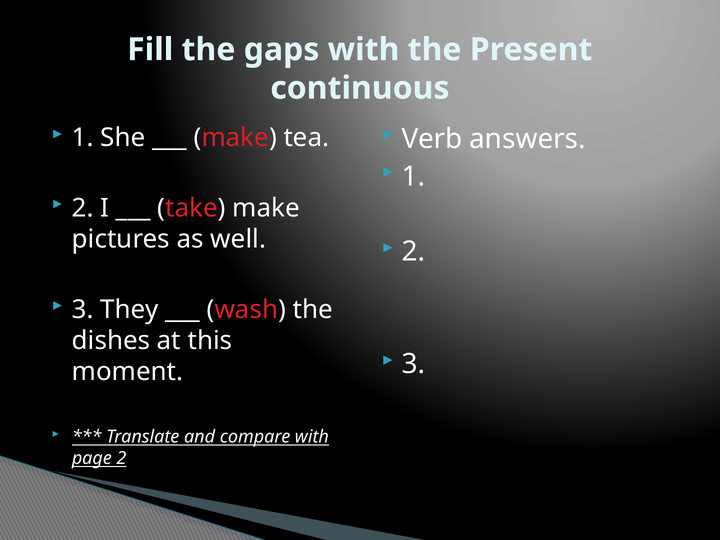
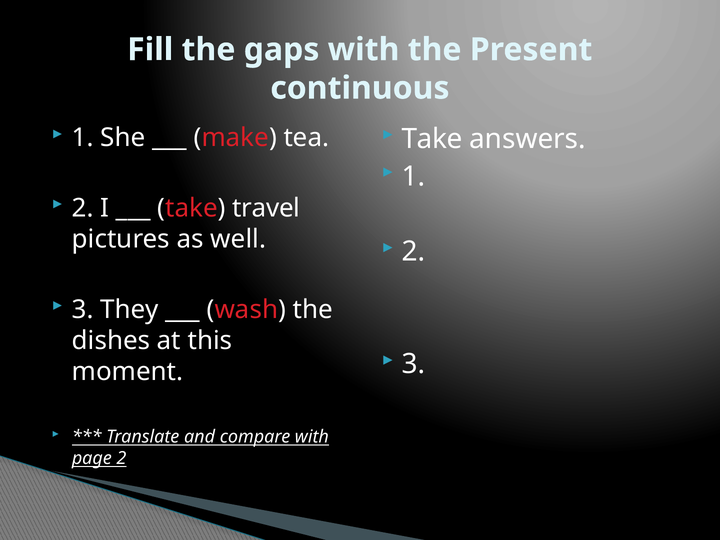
Verb at (432, 139): Verb -> Take
take make: make -> travel
